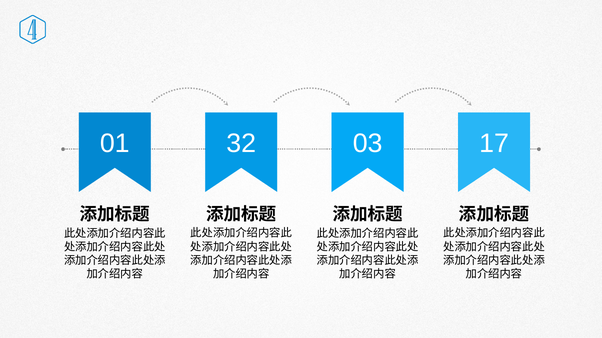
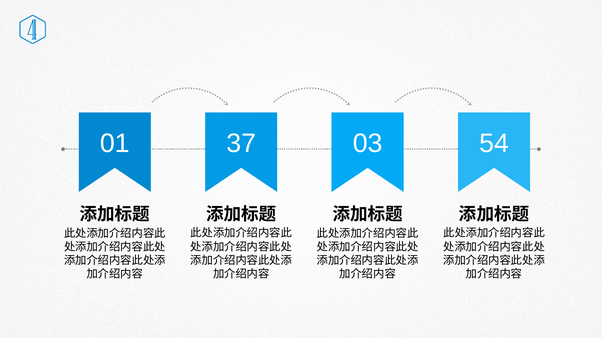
32: 32 -> 37
17: 17 -> 54
